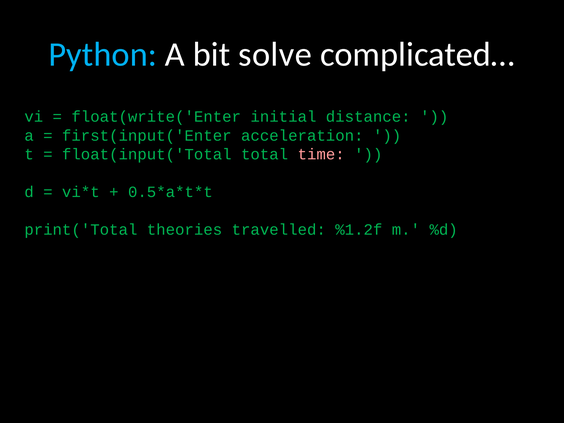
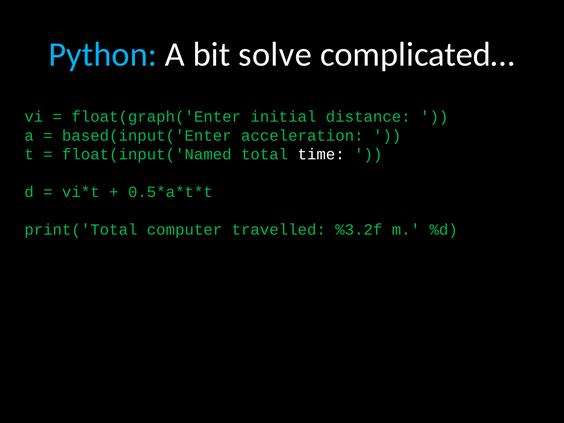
float(write('Enter: float(write('Enter -> float(graph('Enter
first(input('Enter: first(input('Enter -> based(input('Enter
float(input('Total: float(input('Total -> float(input('Named
time colour: pink -> white
theories: theories -> computer
%1.2f: %1.2f -> %3.2f
